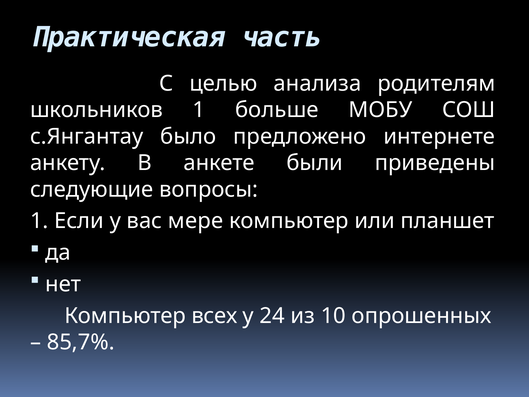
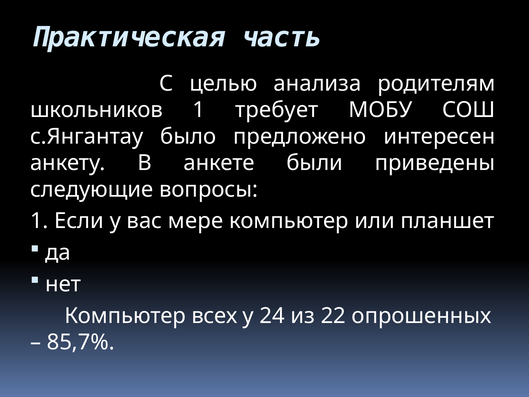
больше: больше -> требует
интернете: интернете -> интересен
10: 10 -> 22
